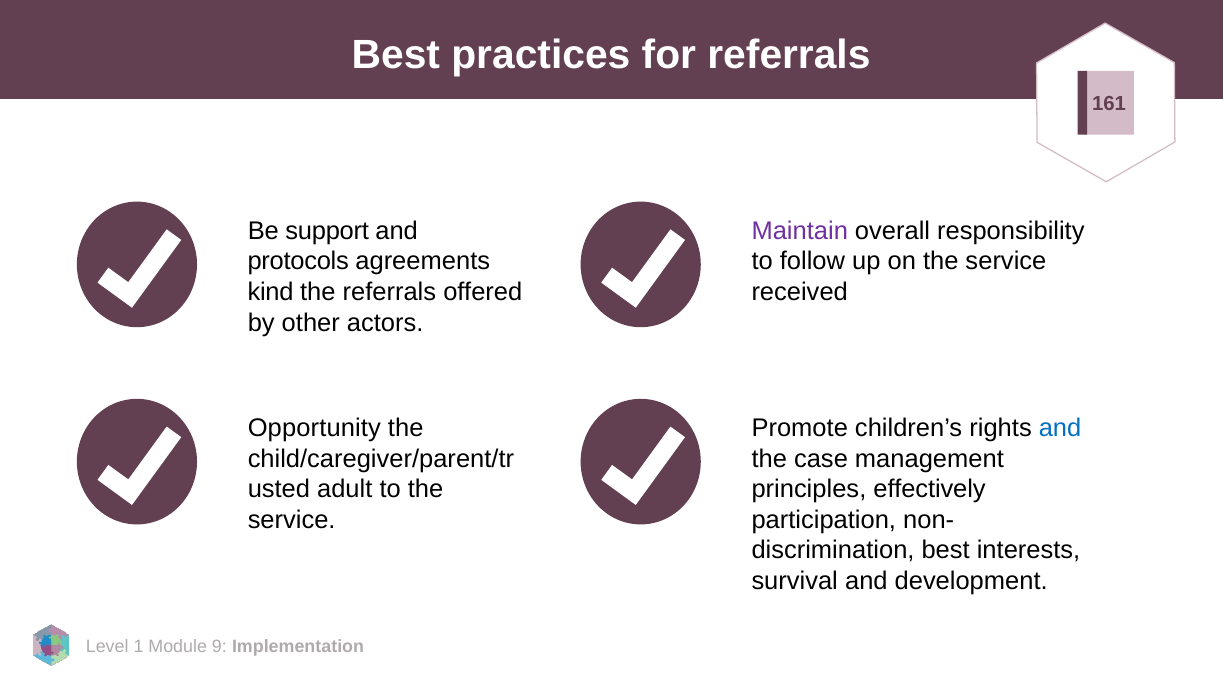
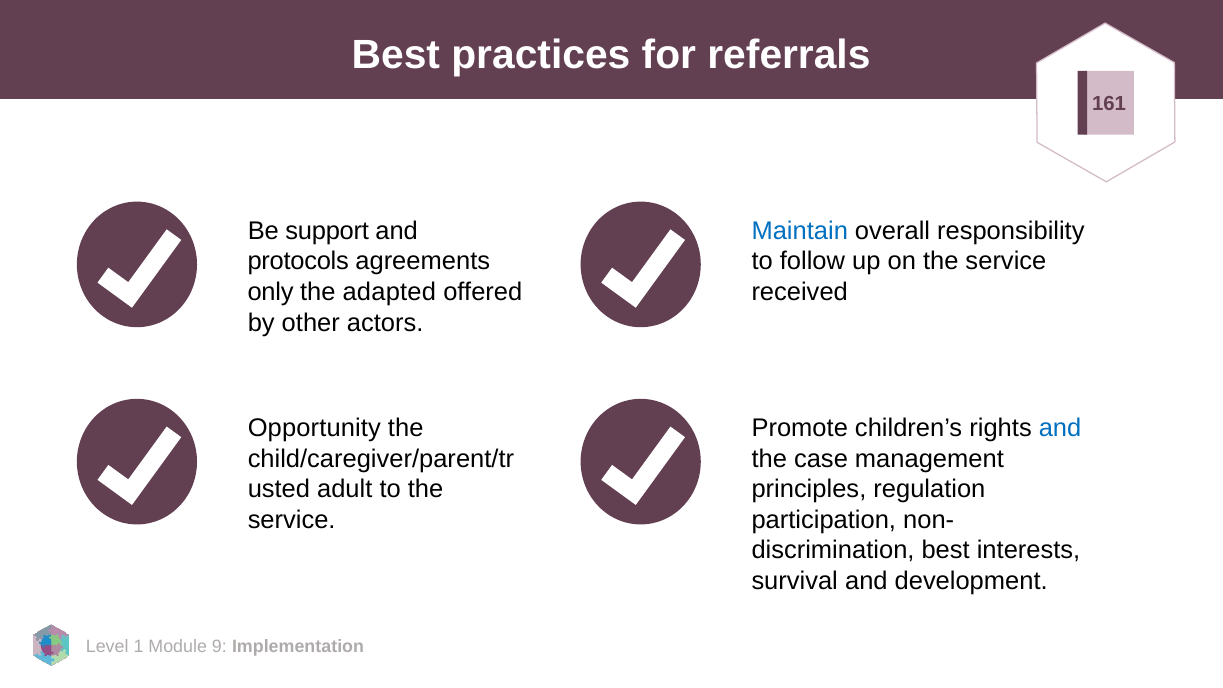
Maintain colour: purple -> blue
kind: kind -> only
the referrals: referrals -> adapted
effectively: effectively -> regulation
